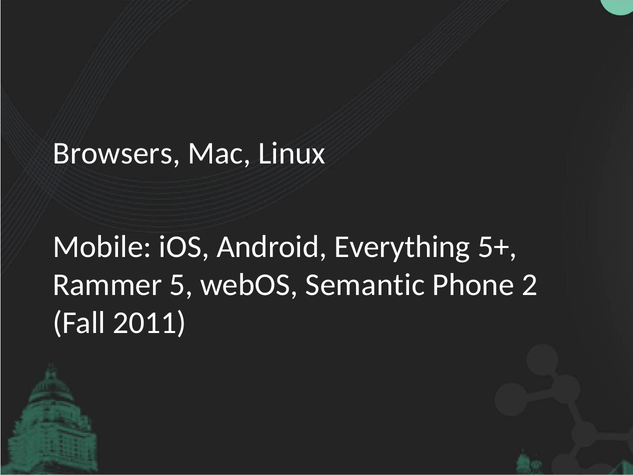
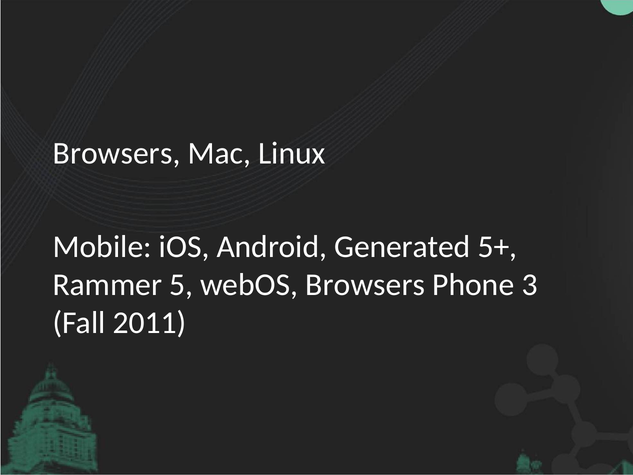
Everything: Everything -> Generated
webOS Semantic: Semantic -> Browsers
2: 2 -> 3
